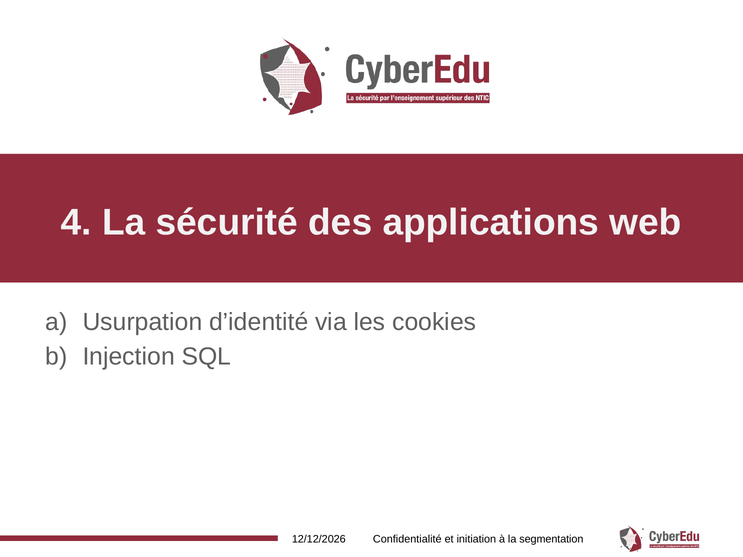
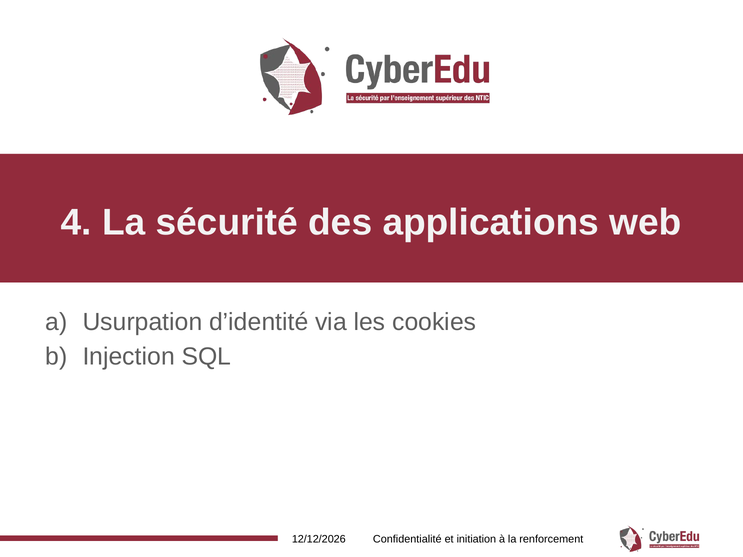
segmentation: segmentation -> renforcement
